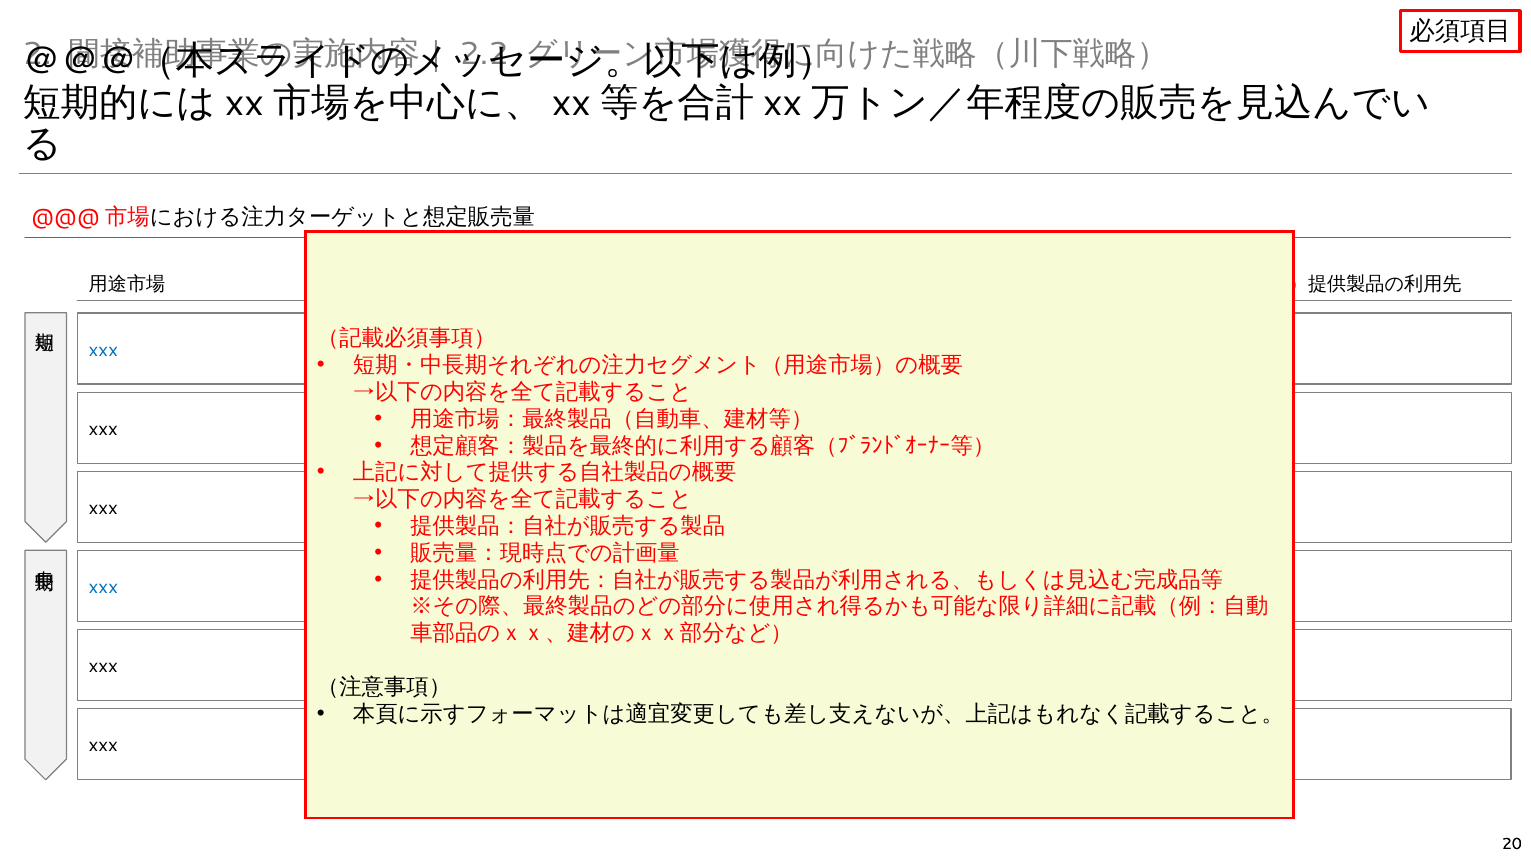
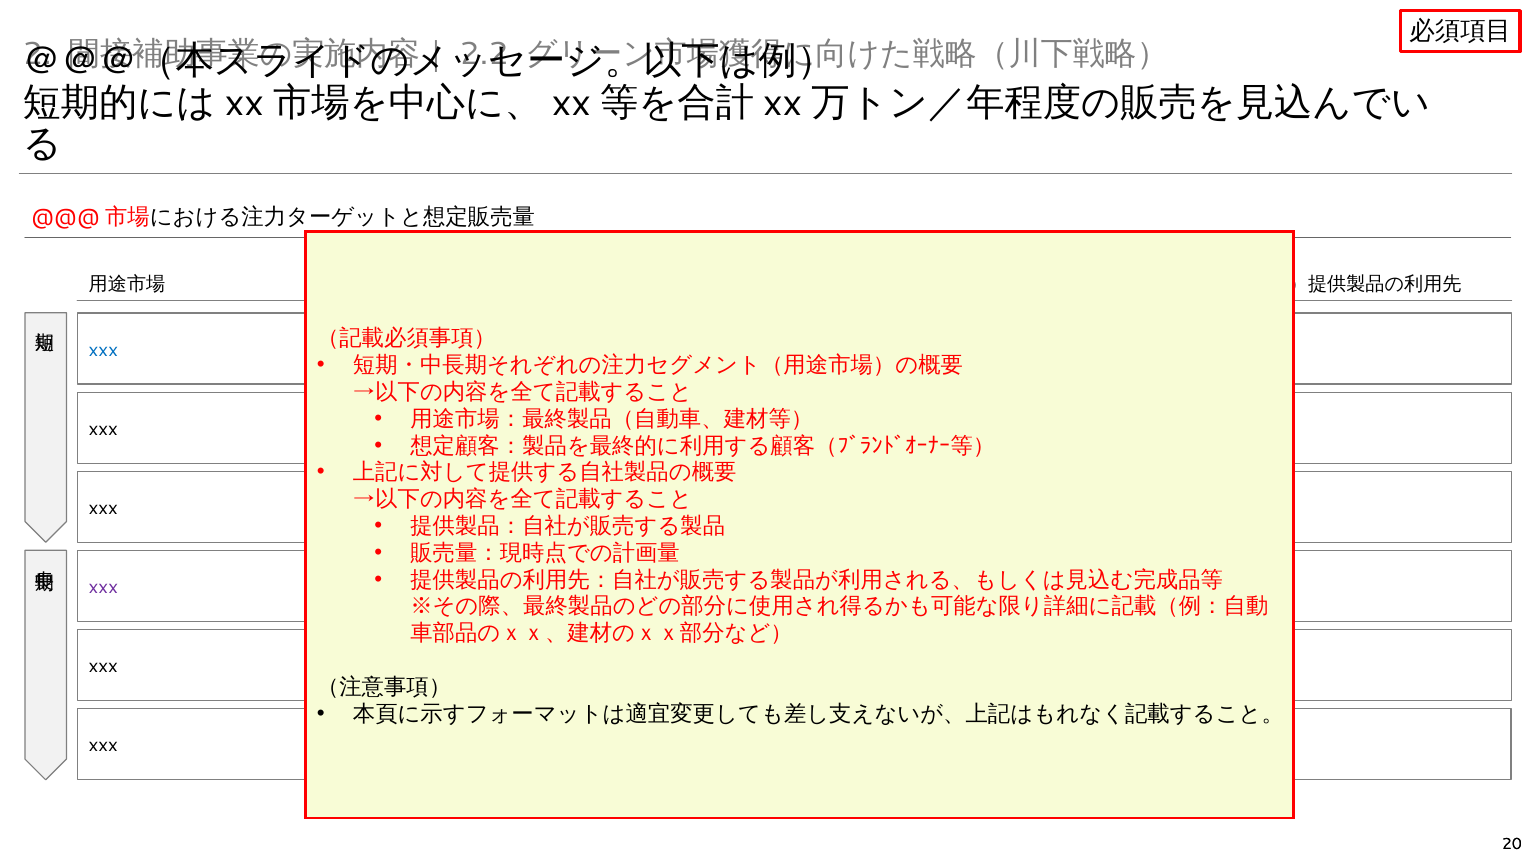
xxx at (103, 587) colour: blue -> purple
